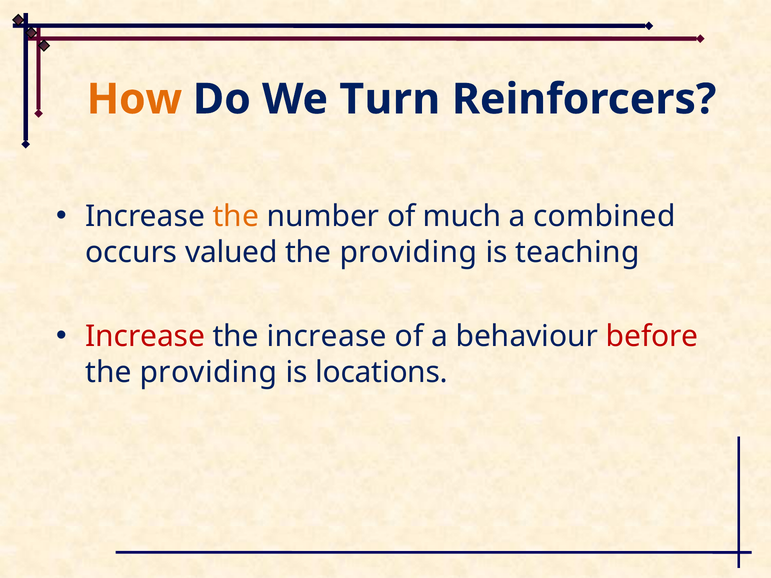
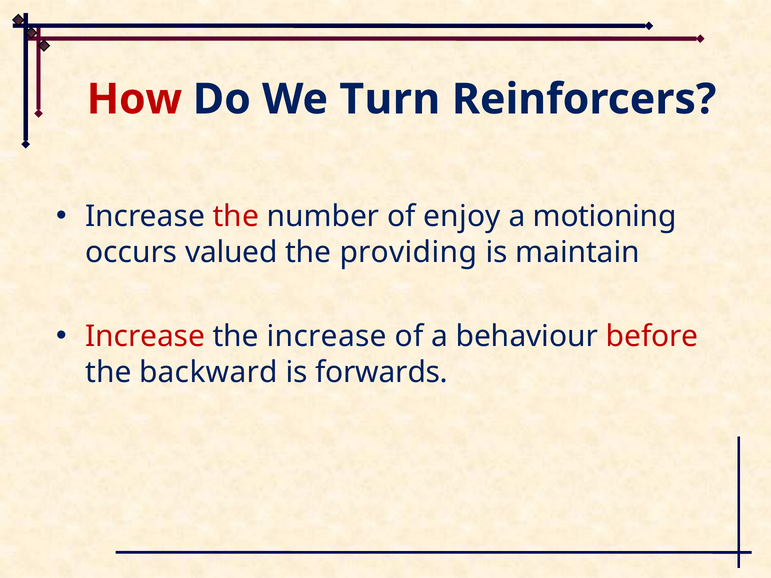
How colour: orange -> red
the at (236, 217) colour: orange -> red
much: much -> enjoy
combined: combined -> motioning
teaching: teaching -> maintain
providing at (208, 373): providing -> backward
locations: locations -> forwards
